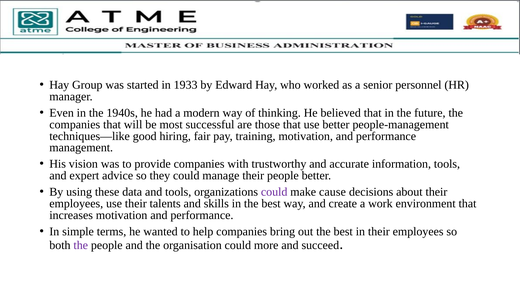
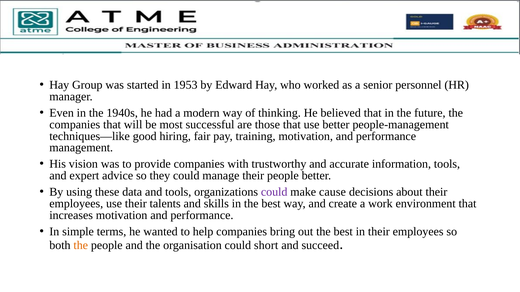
1933: 1933 -> 1953
the at (81, 246) colour: purple -> orange
more: more -> short
